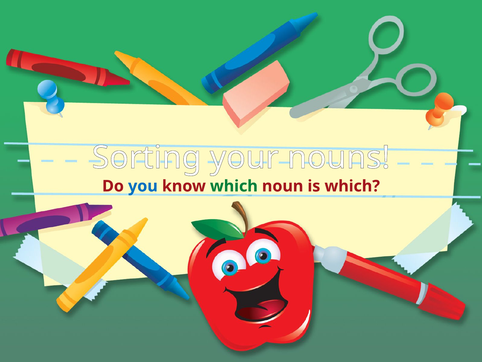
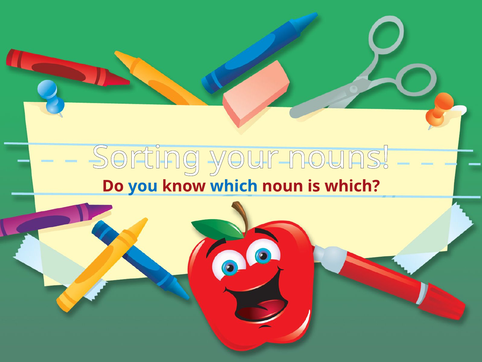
which at (234, 186) colour: green -> blue
